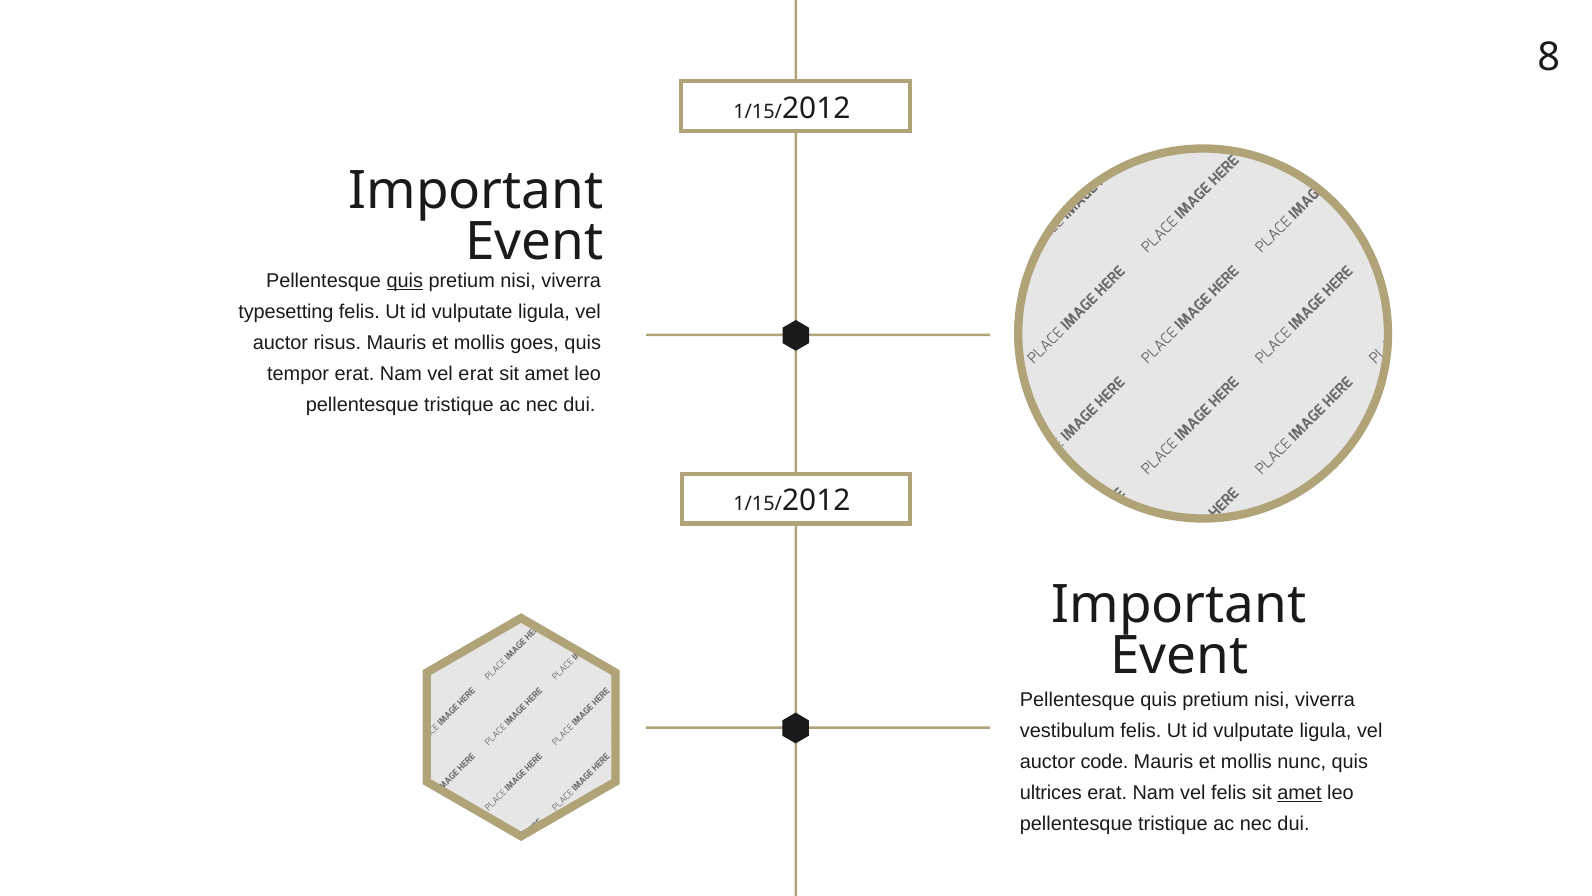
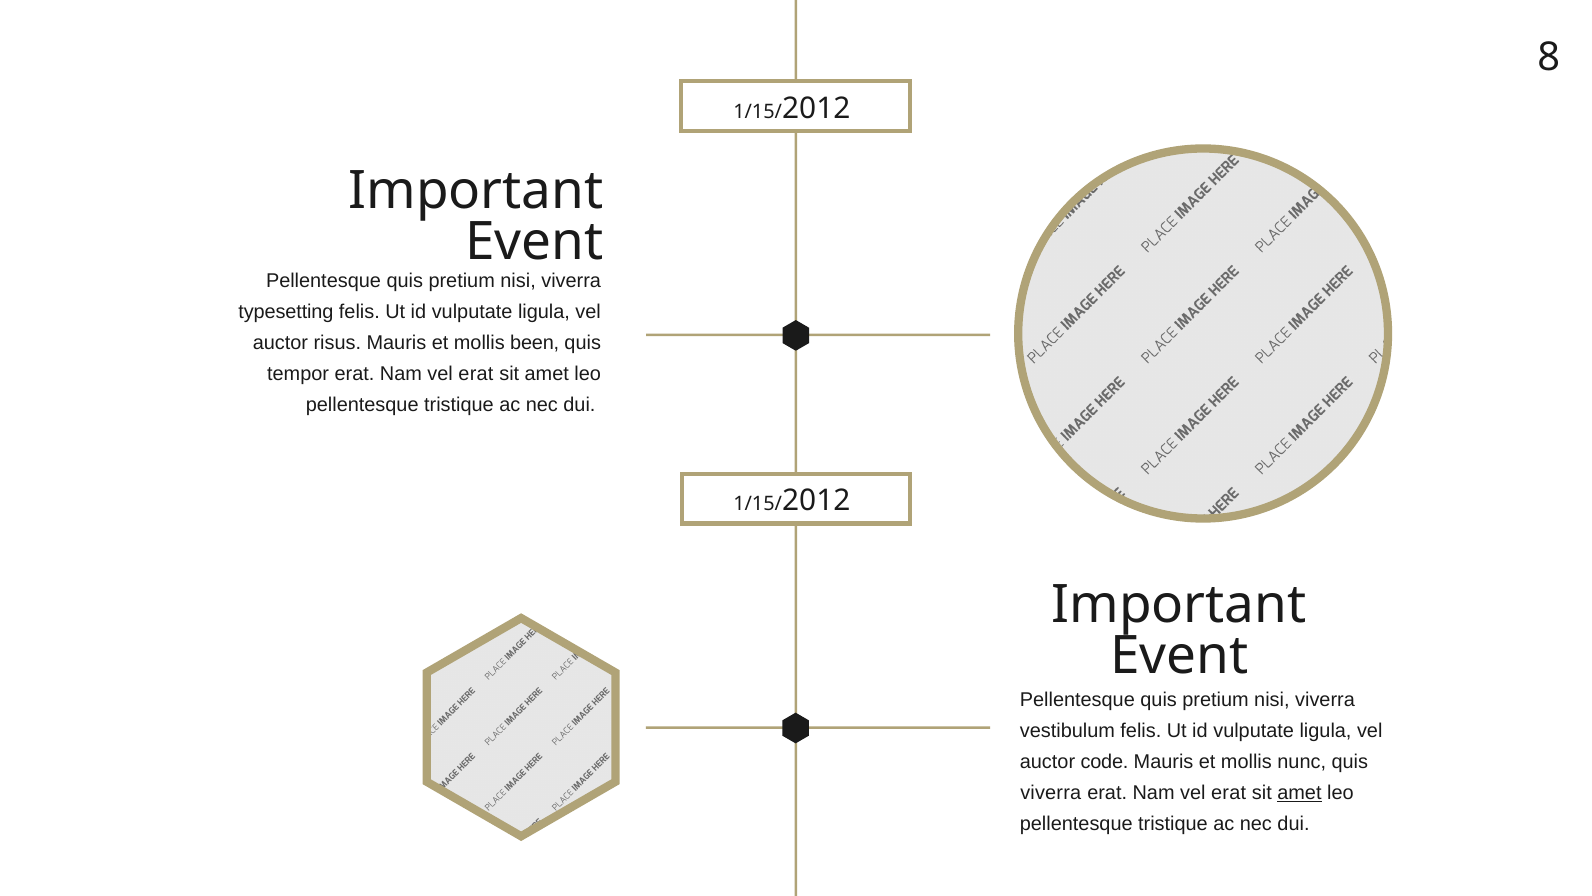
quis at (405, 281) underline: present -> none
goes: goes -> been
ultrices at (1051, 793): ultrices -> viverra
felis at (1229, 793): felis -> erat
